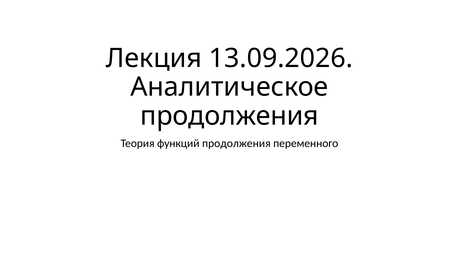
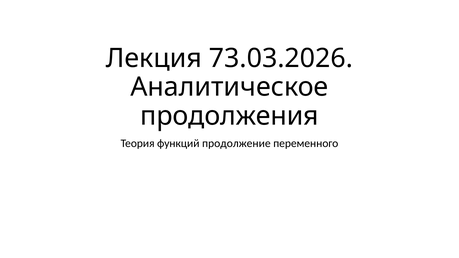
13.09.2026: 13.09.2026 -> 73.03.2026
функций продолжения: продолжения -> продолжение
